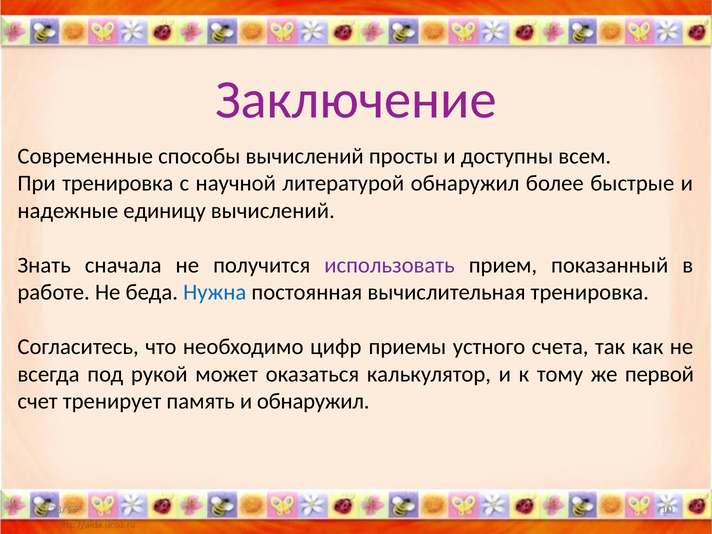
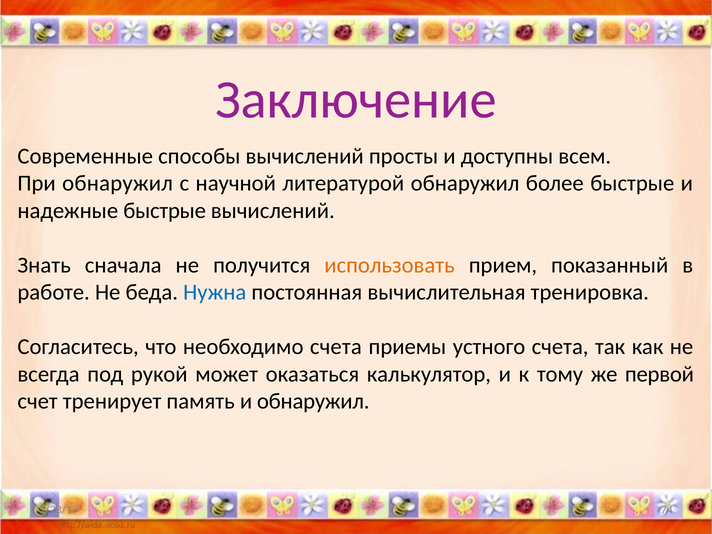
При тренировка: тренировка -> обнаружил
надежные единицу: единицу -> быстрые
использовать colour: purple -> orange
необходимо цифр: цифр -> счета
10: 10 -> 74
